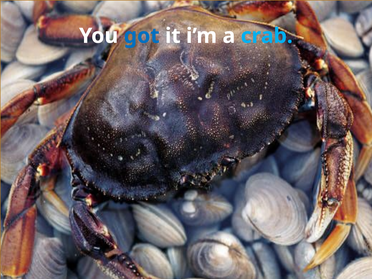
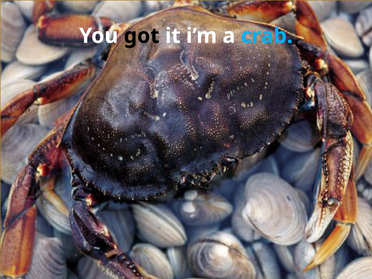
got colour: blue -> black
